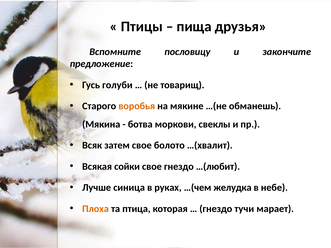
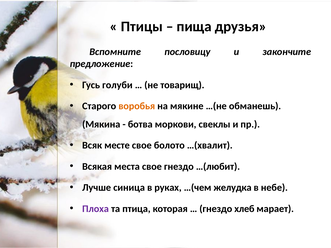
затем: затем -> месте
сойки: сойки -> места
Плоха colour: orange -> purple
тучи: тучи -> хлеб
